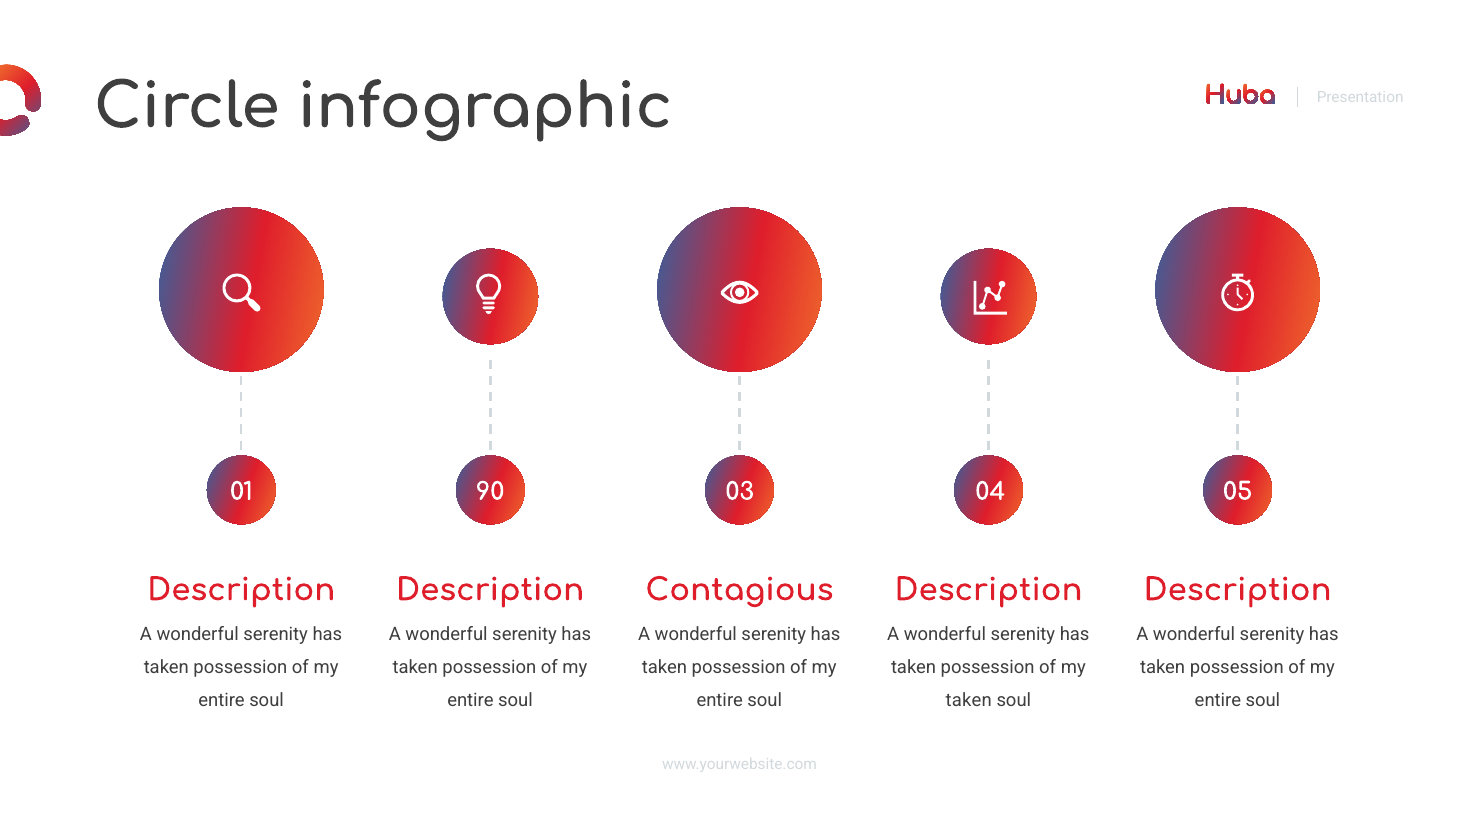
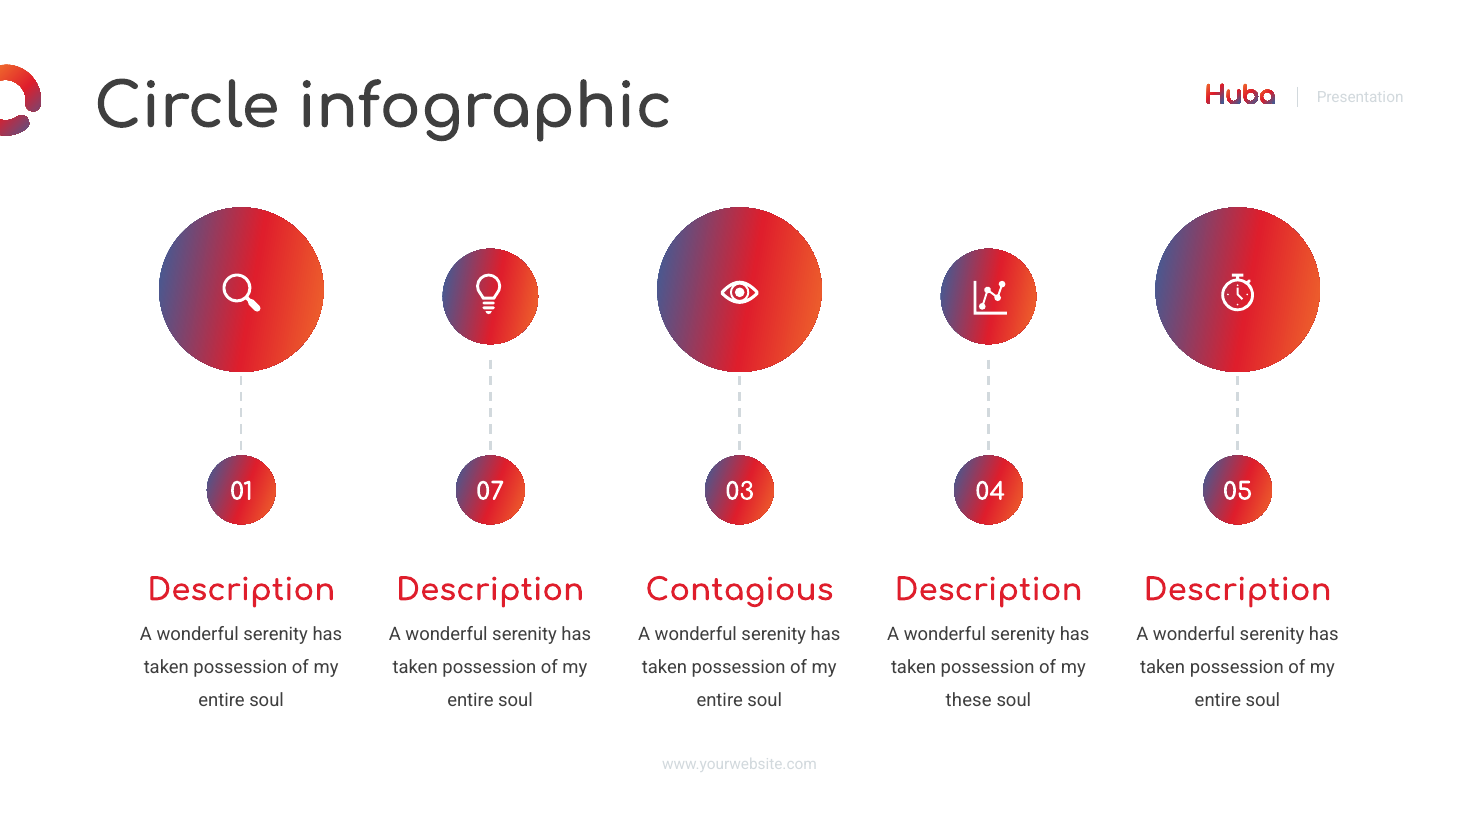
90: 90 -> 07
taken at (969, 701): taken -> these
